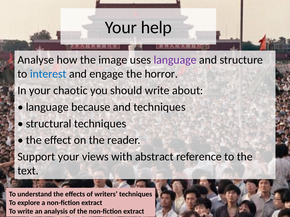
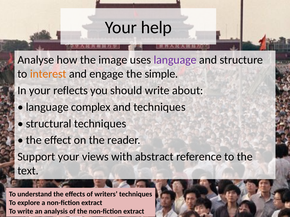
interest colour: blue -> orange
horror: horror -> simple
chaotic: chaotic -> reflects
because: because -> complex
